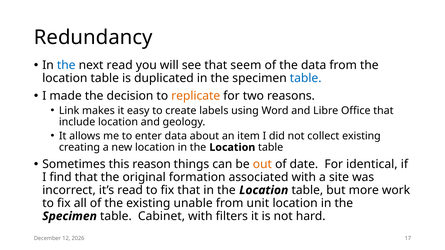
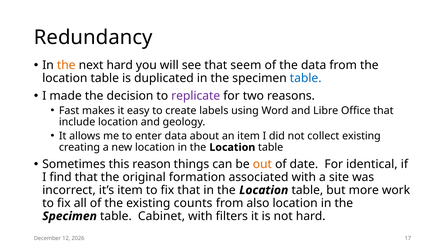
the at (66, 65) colour: blue -> orange
next read: read -> hard
replicate colour: orange -> purple
Link: Link -> Fast
it’s read: read -> item
unable: unable -> counts
unit: unit -> also
